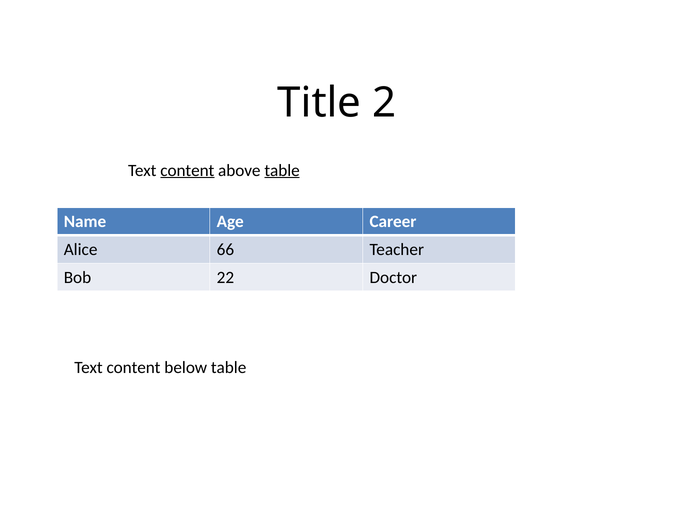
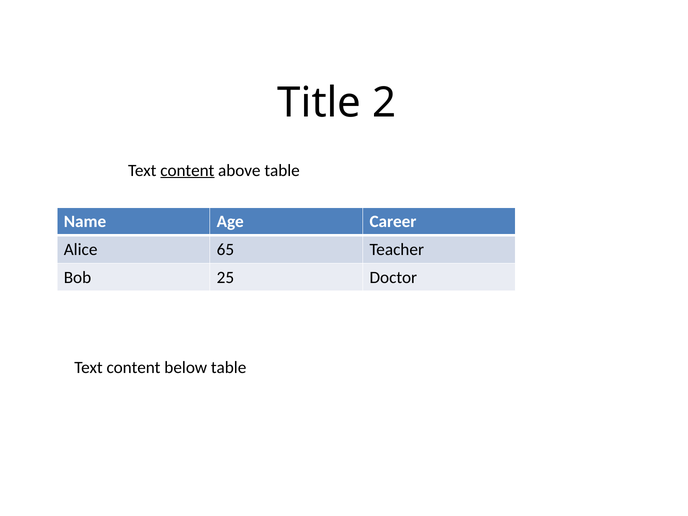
table at (282, 170) underline: present -> none
66: 66 -> 65
22: 22 -> 25
